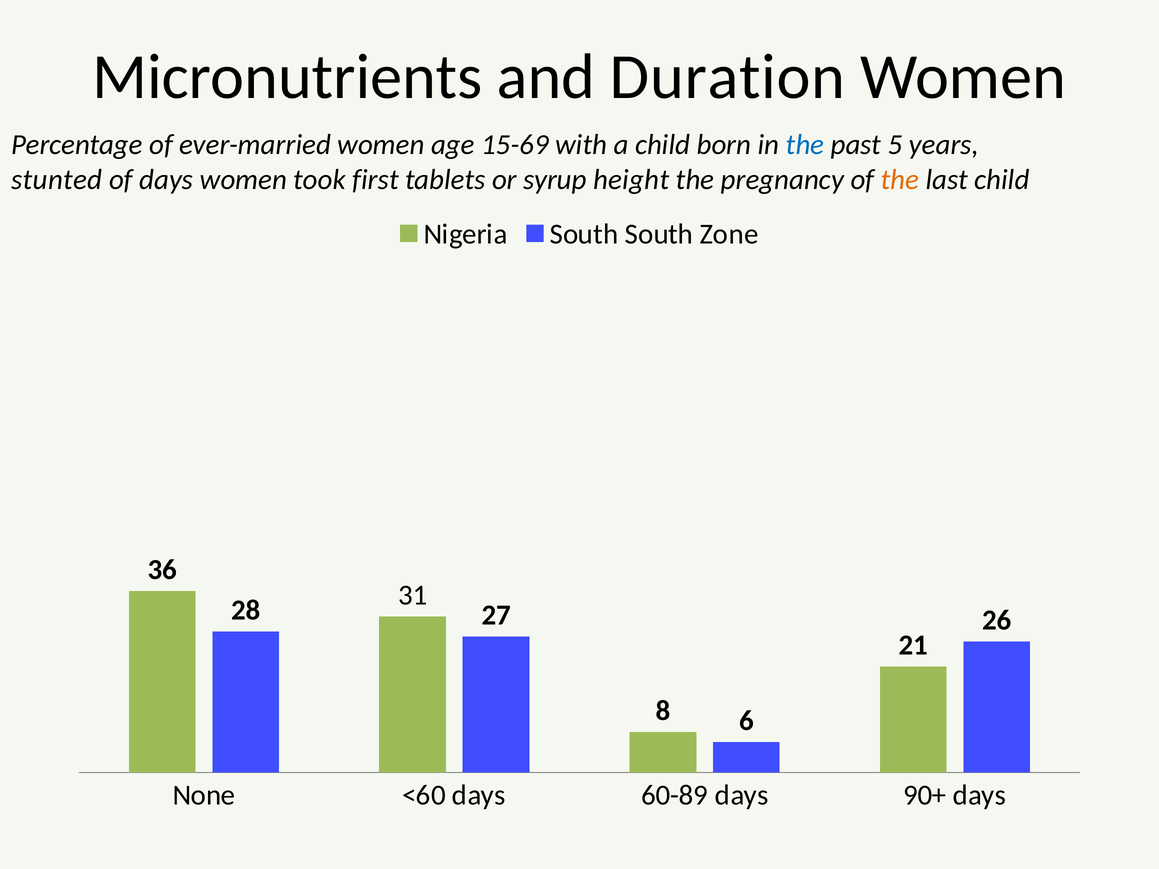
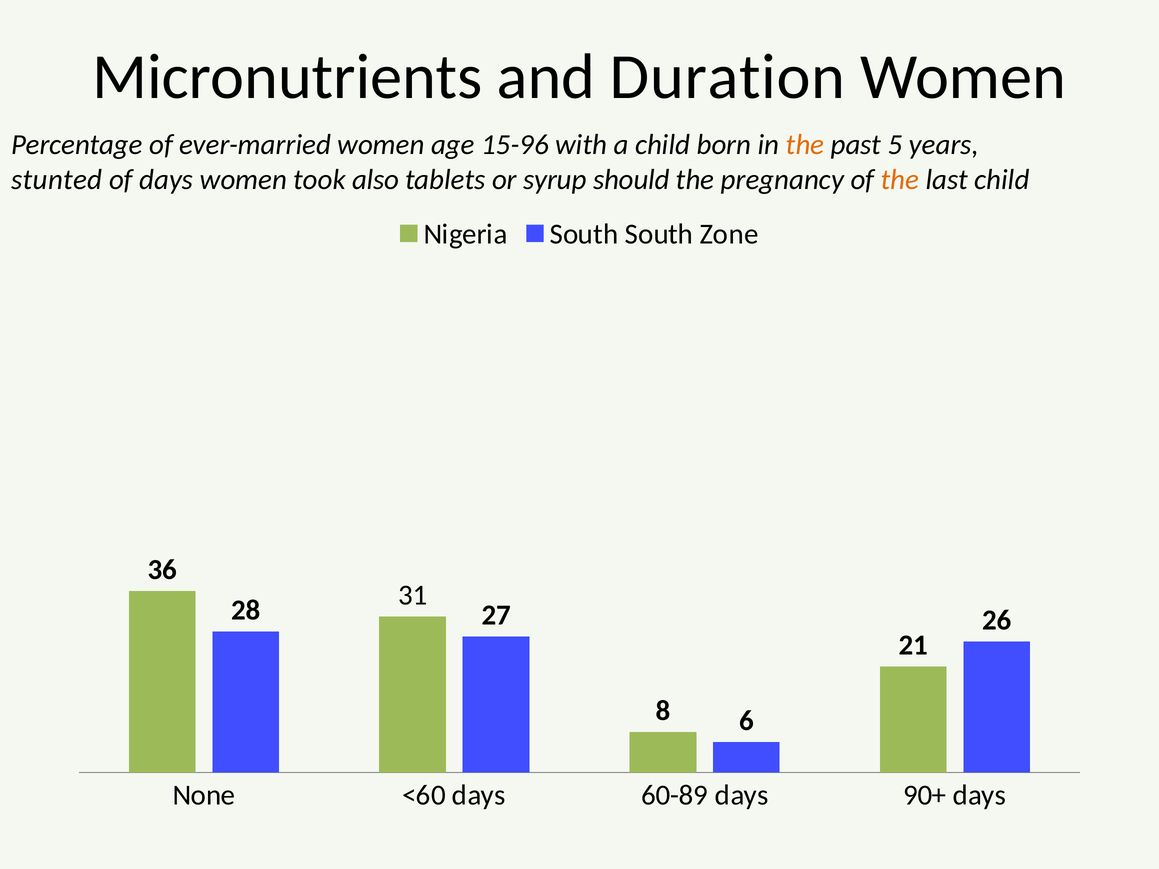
15-69: 15-69 -> 15-96
the at (805, 145) colour: blue -> orange
first: first -> also
height: height -> should
